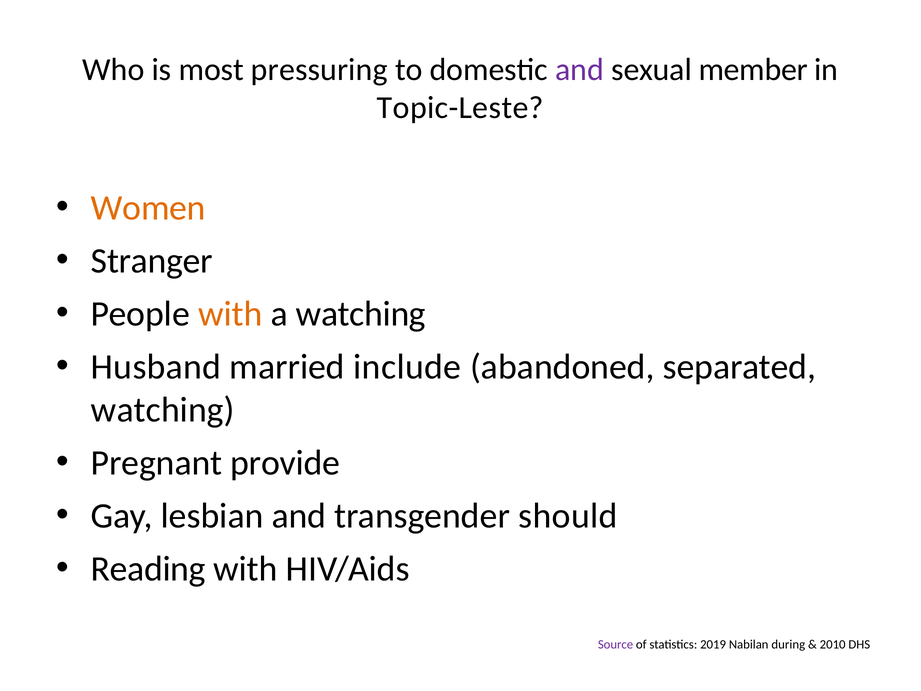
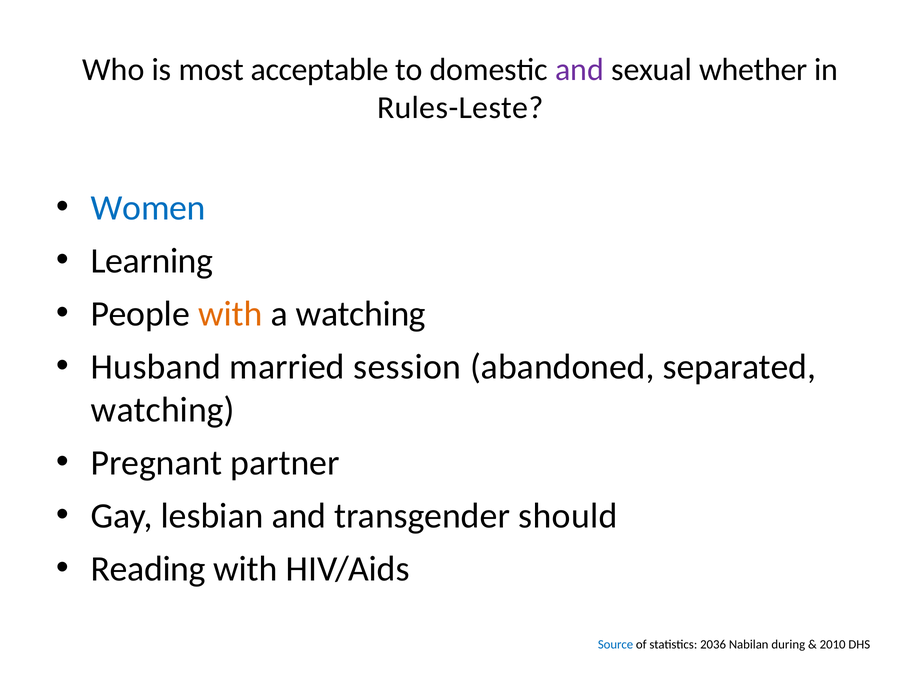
pressuring: pressuring -> acceptable
member: member -> whether
Topic-Leste: Topic-Leste -> Rules-Leste
Women colour: orange -> blue
Stranger: Stranger -> Learning
include: include -> session
provide: provide -> partner
Source colour: purple -> blue
2019: 2019 -> 2036
